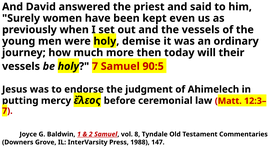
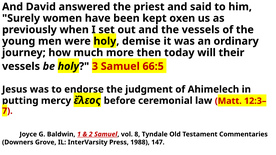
even: even -> oxen
holy 7: 7 -> 3
90:5: 90:5 -> 66:5
